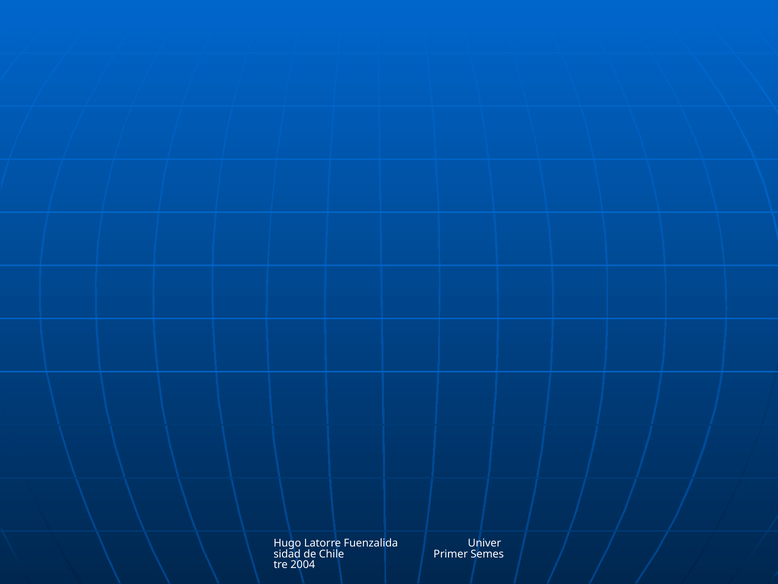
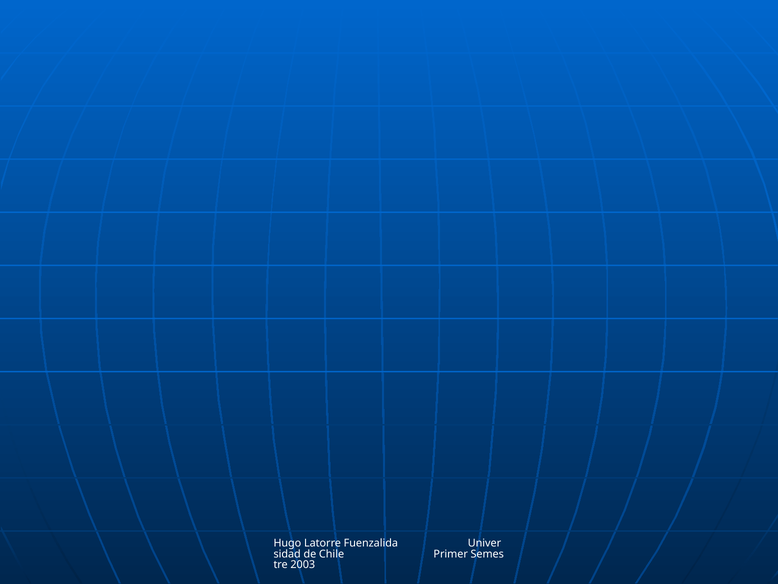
2004: 2004 -> 2003
